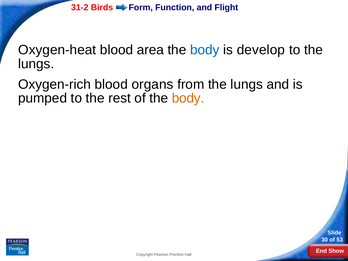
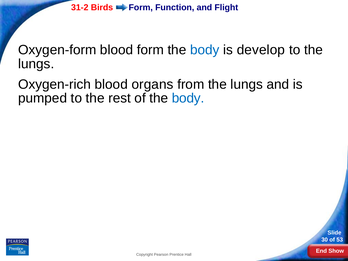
Oxygen-heat: Oxygen-heat -> Oxygen-form
blood area: area -> form
body at (188, 98) colour: orange -> blue
